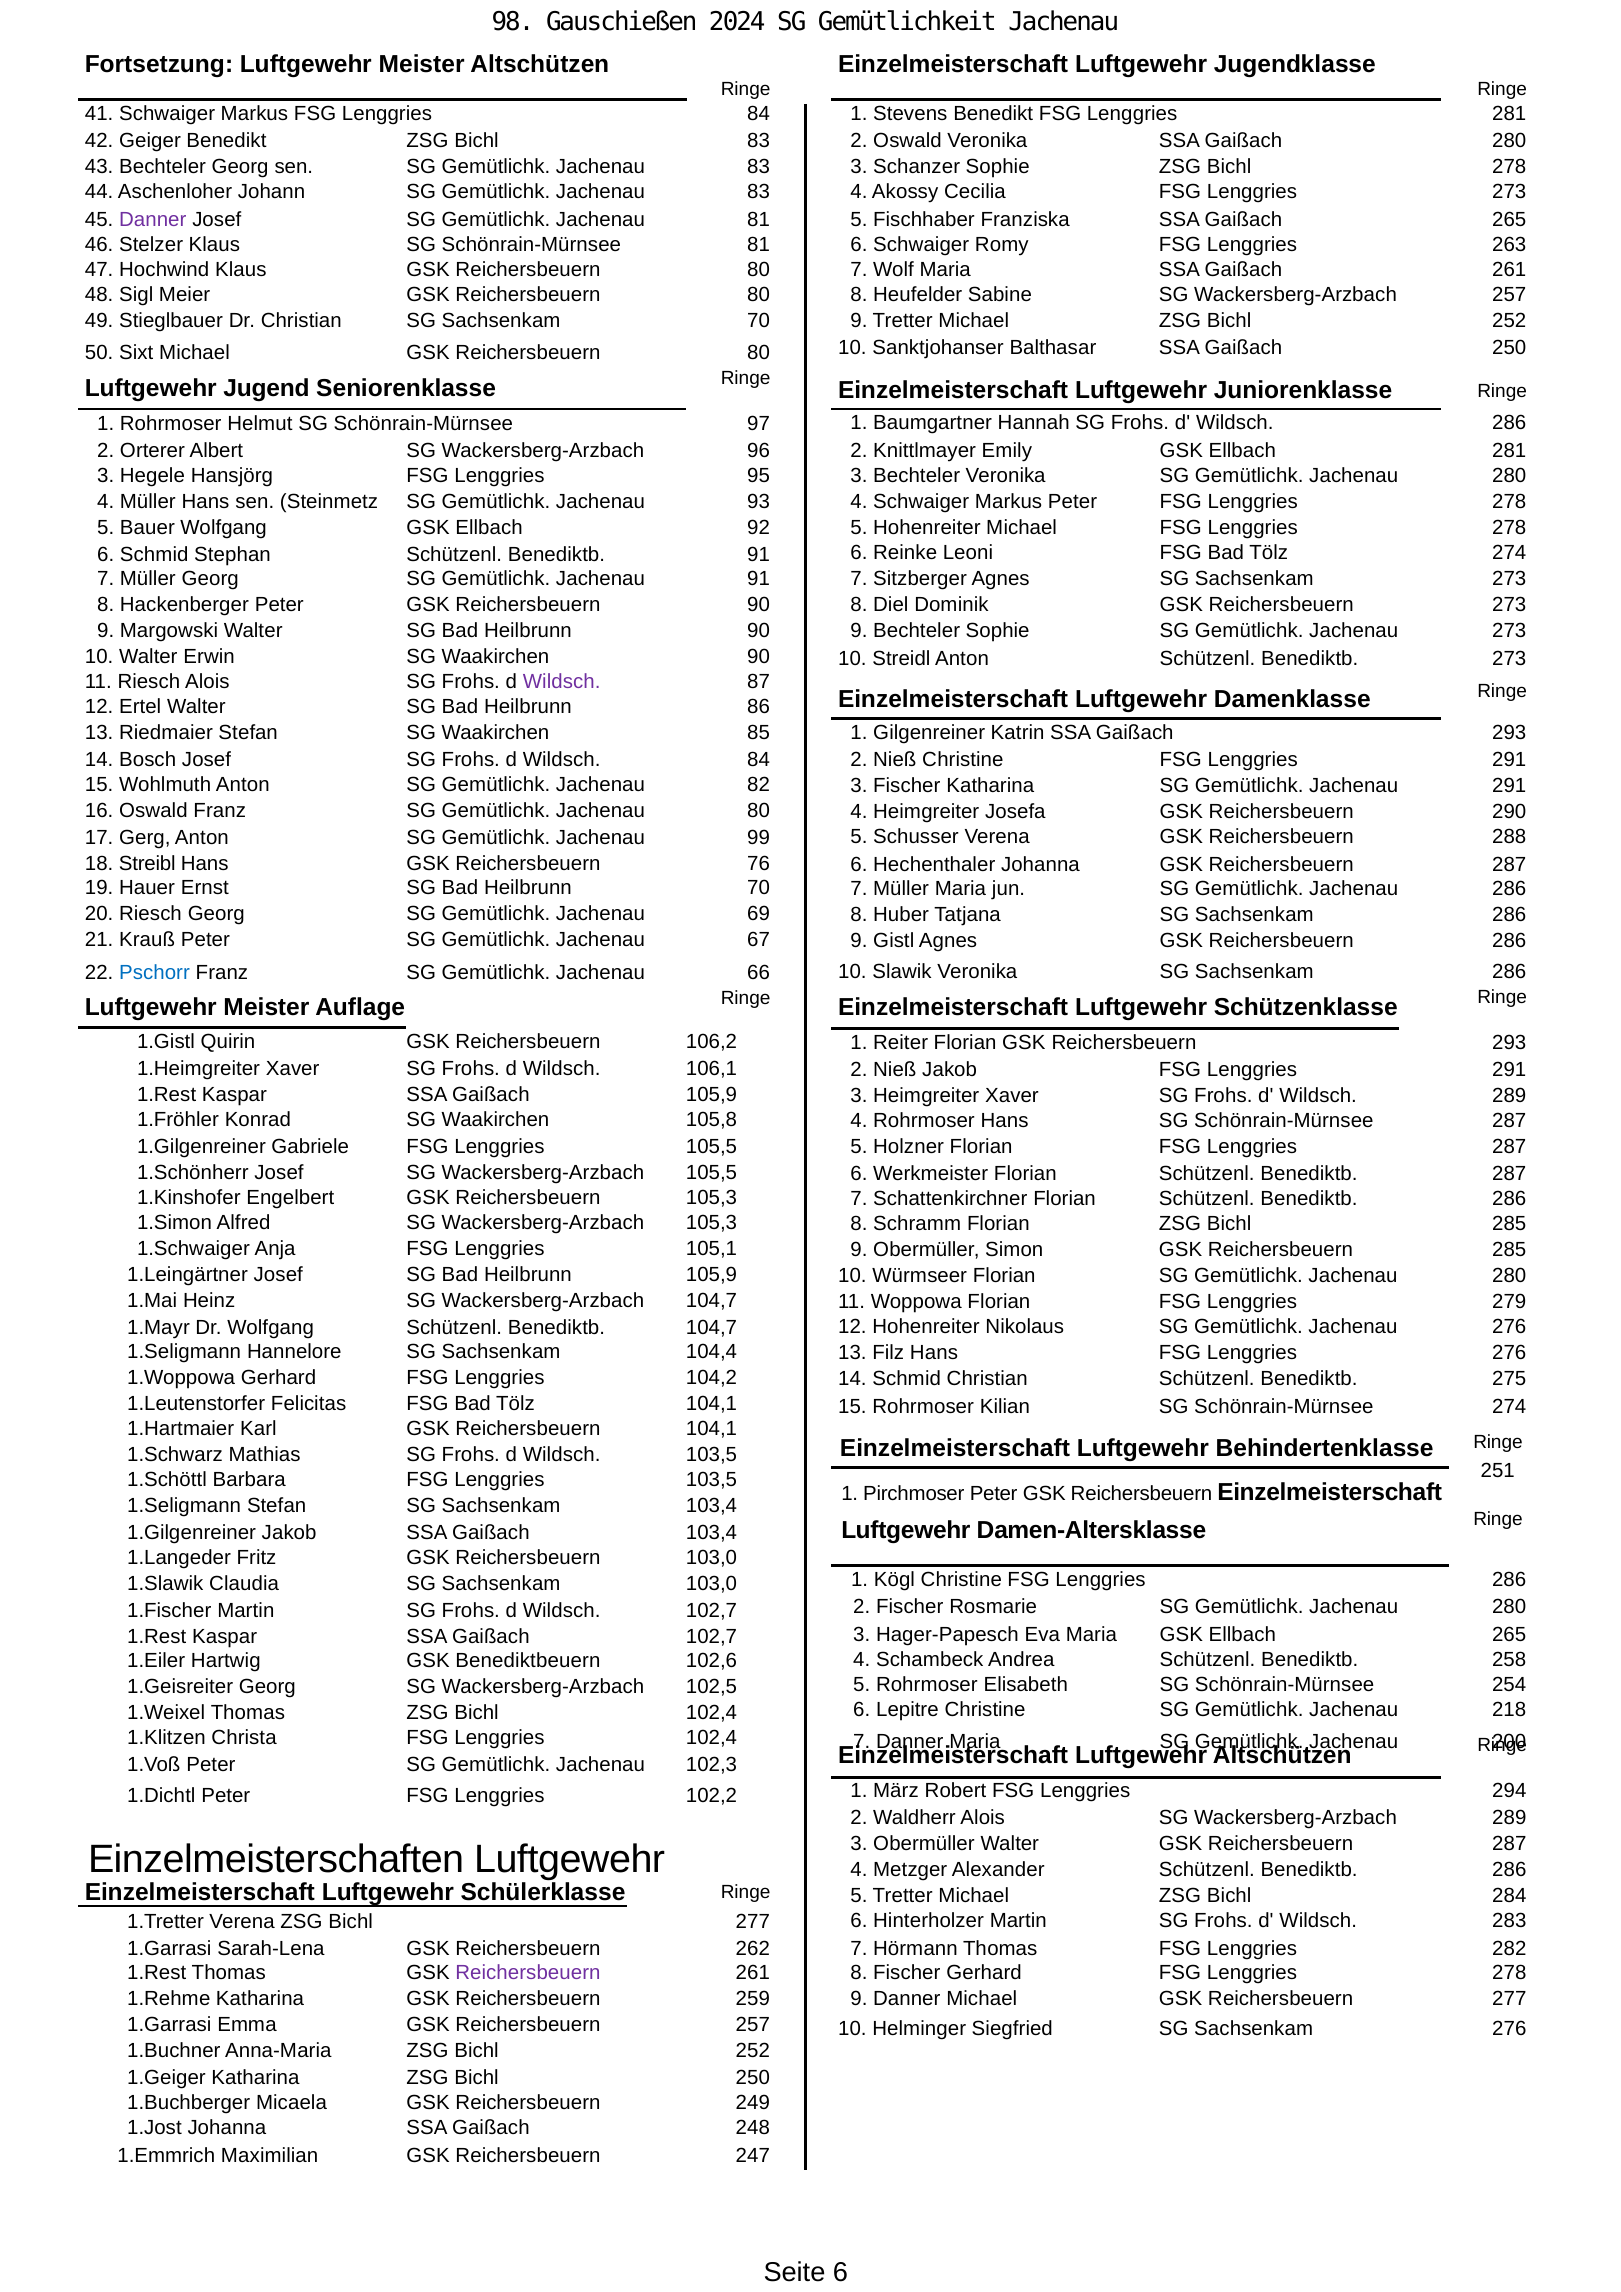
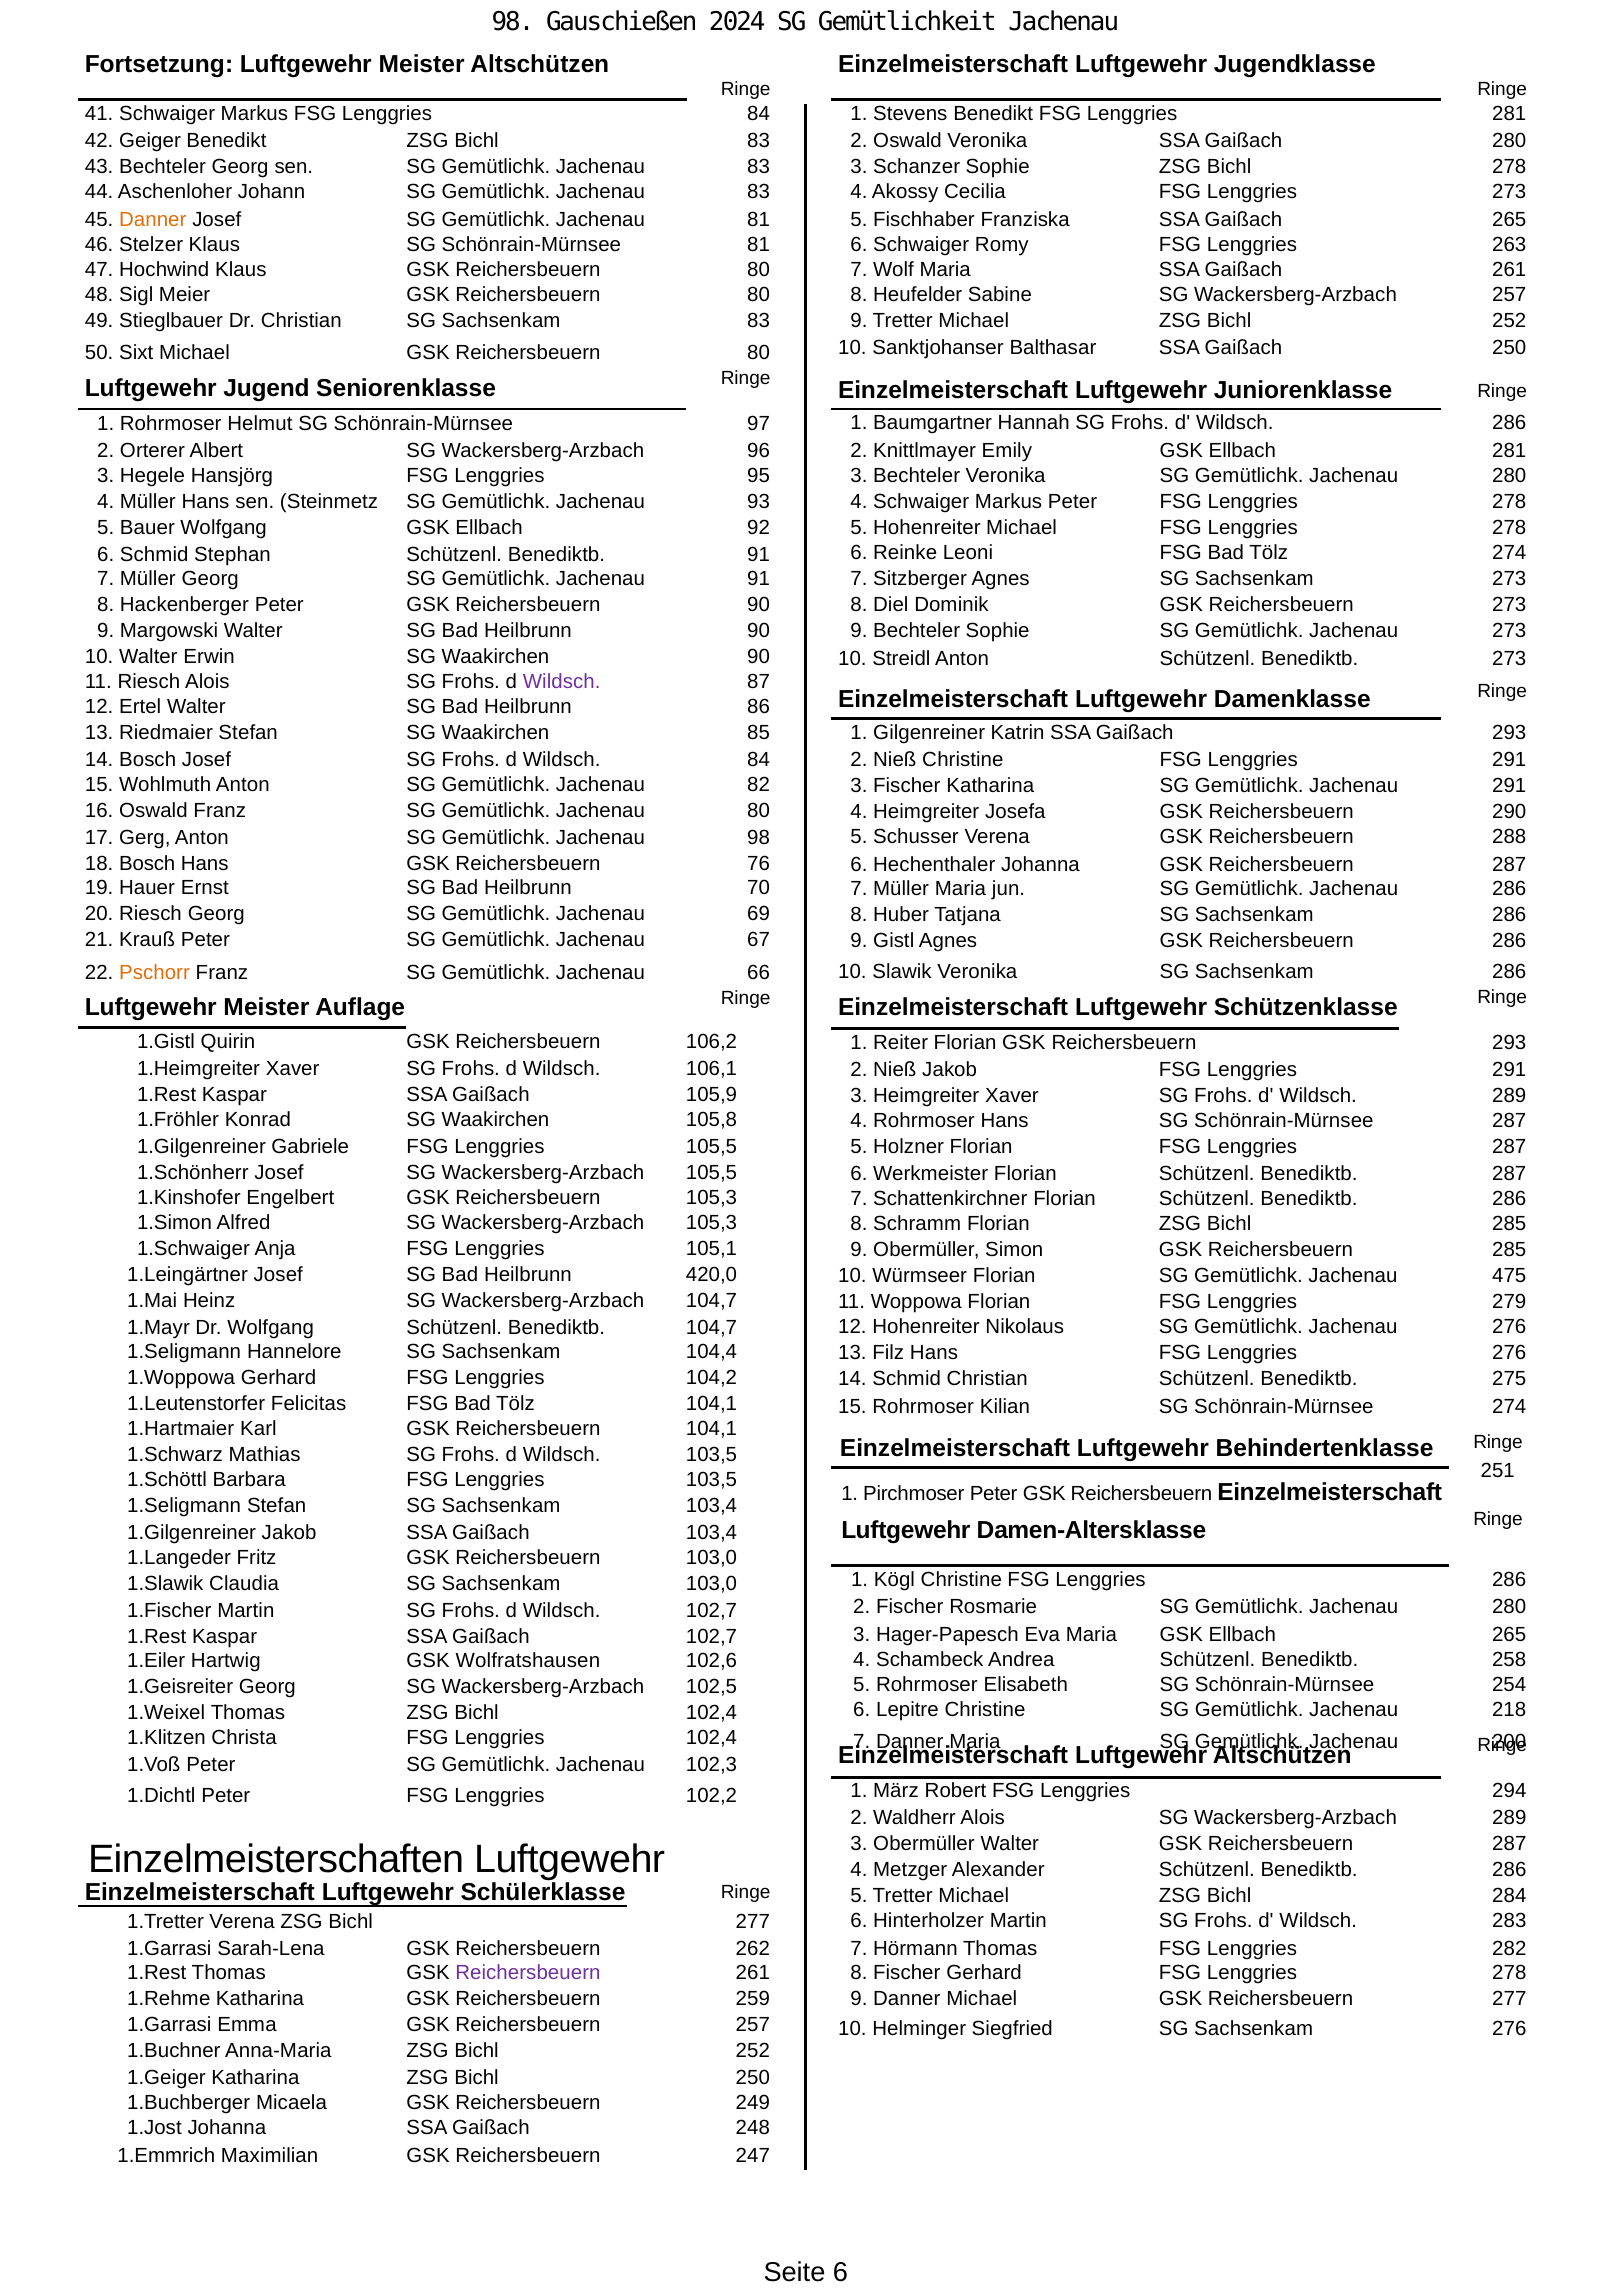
Danner at (153, 219) colour: purple -> orange
Sachsenkam 70: 70 -> 83
Jachenau 99: 99 -> 98
18 Streibl: Streibl -> Bosch
Pschorr colour: blue -> orange
Heilbrunn 105,9: 105,9 -> 420,0
280 at (1509, 1275): 280 -> 475
Benediktbeuern: Benediktbeuern -> Wolfratshausen
